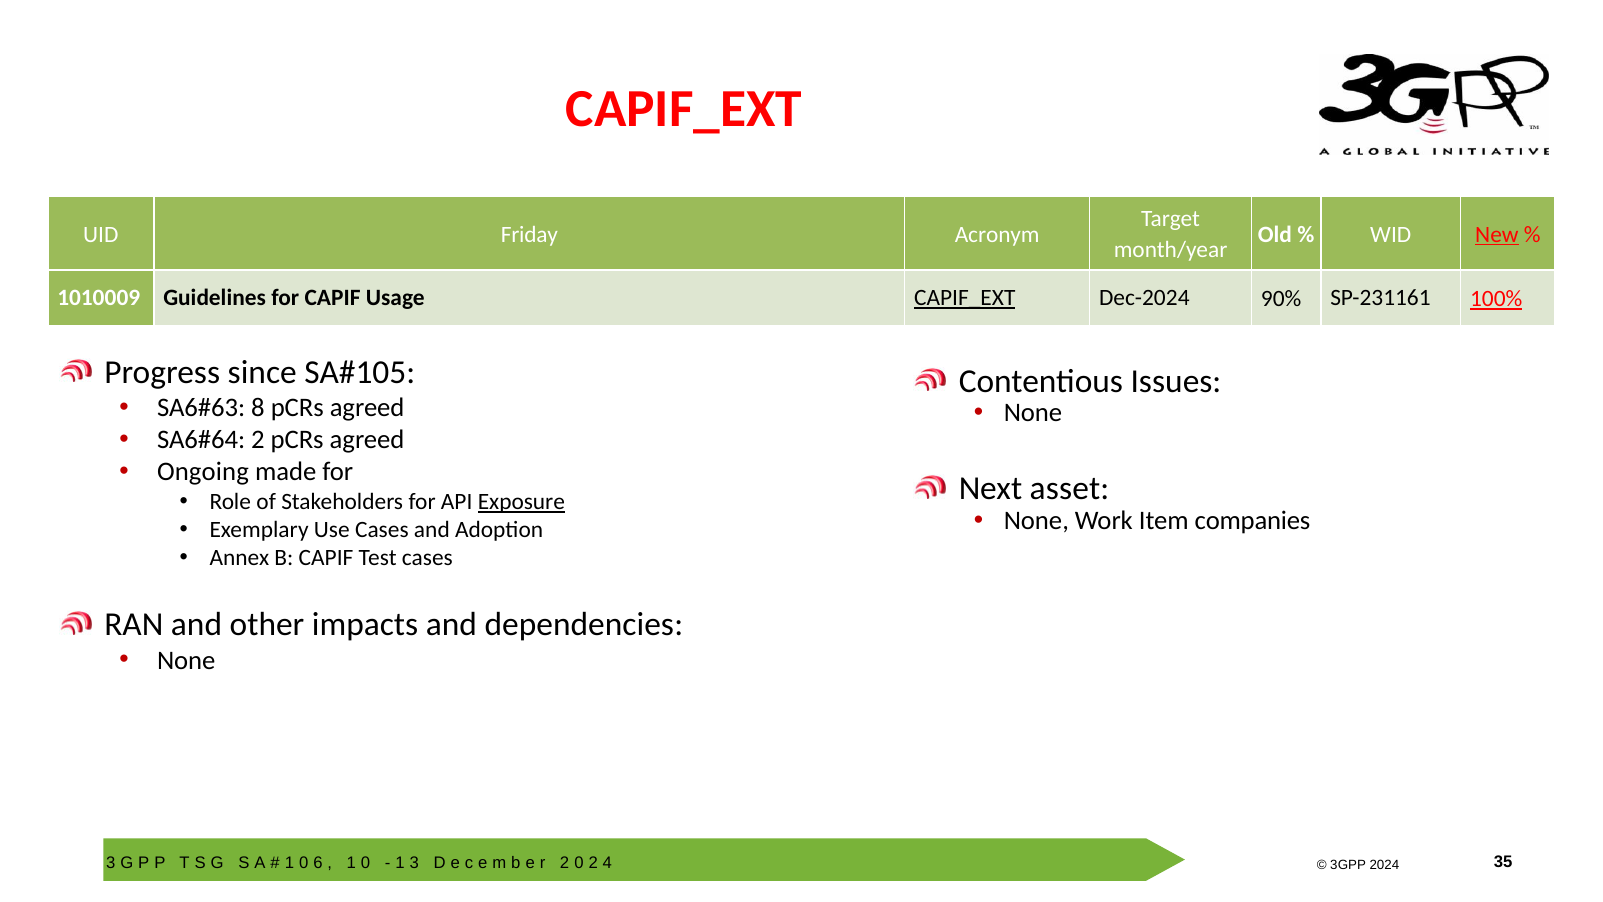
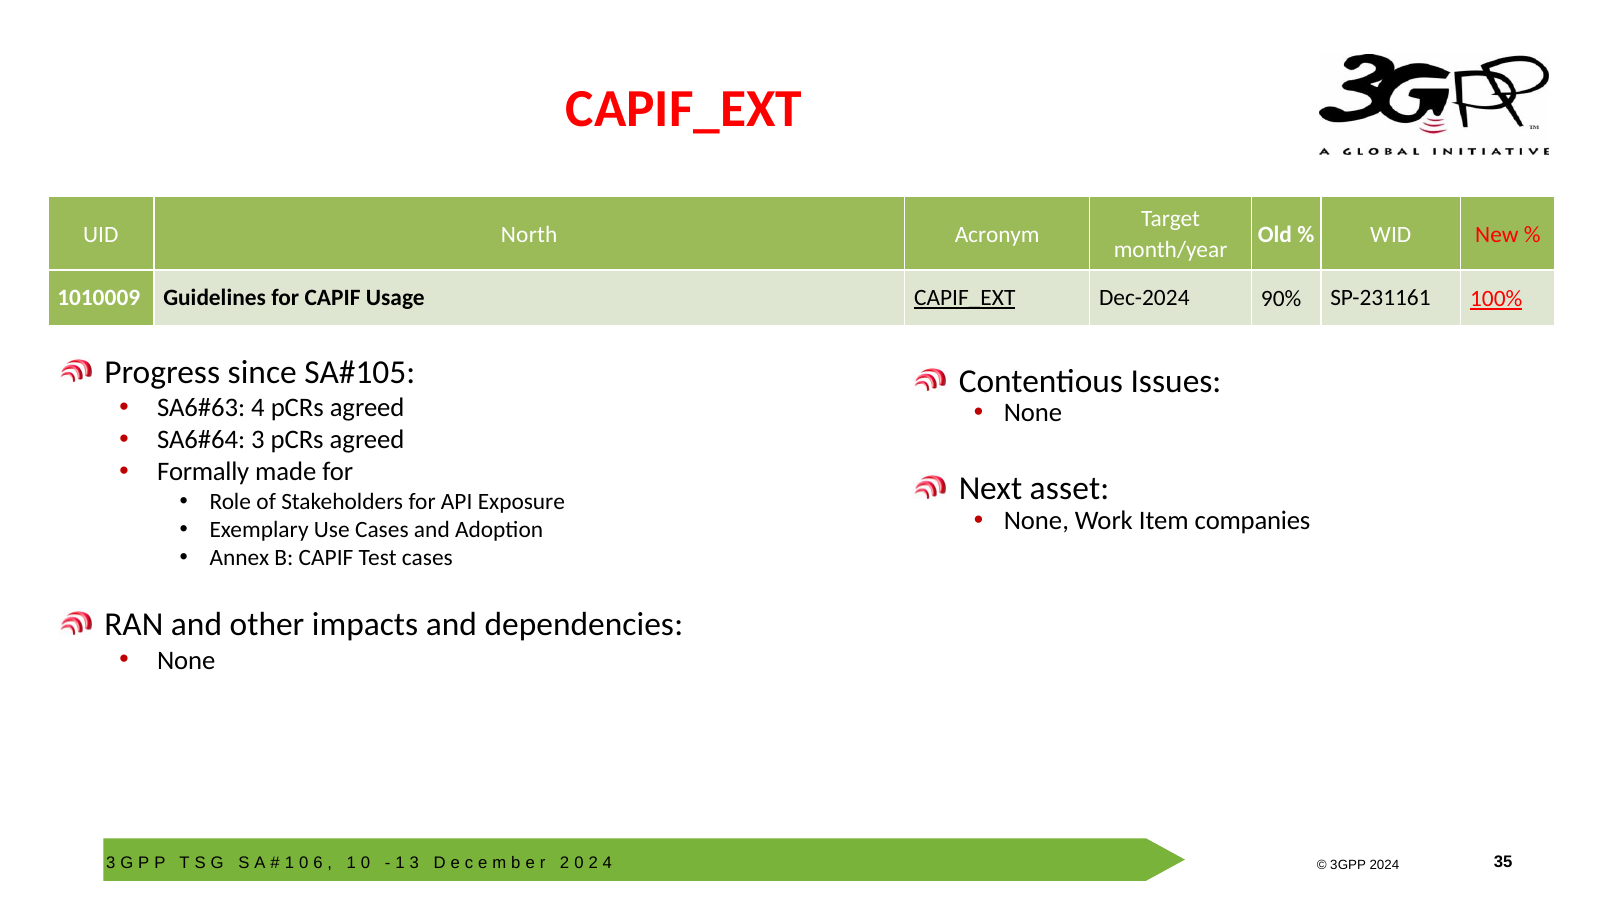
Friday: Friday -> North
New underline: present -> none
8 at (258, 408): 8 -> 4
2 at (258, 440): 2 -> 3
Ongoing: Ongoing -> Formally
Exposure underline: present -> none
